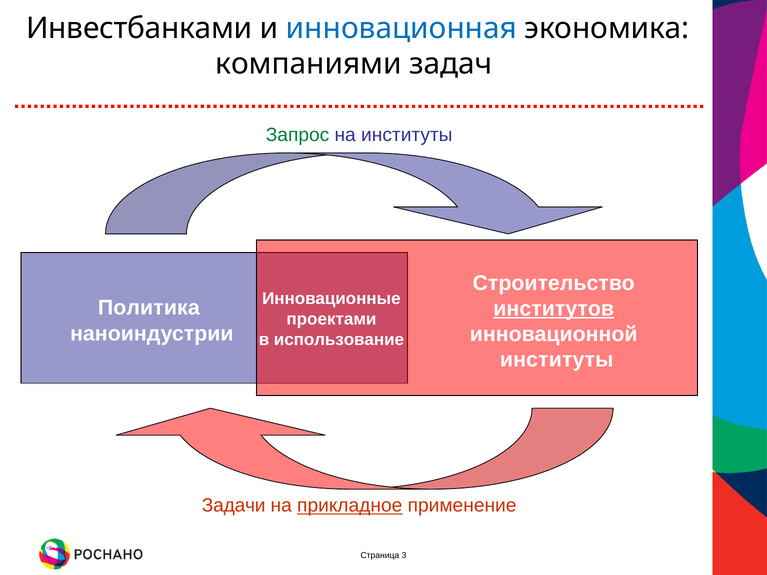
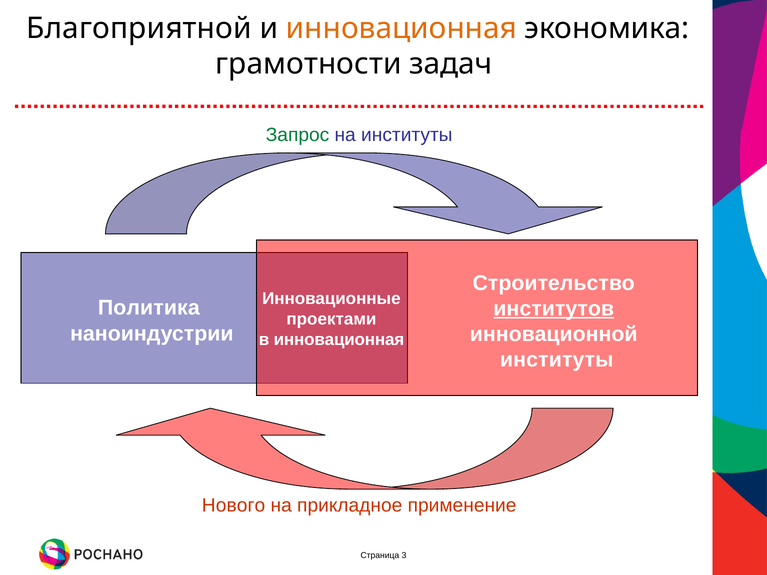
Инвестбанками: Инвестбанками -> Благоприятной
инновационная at (401, 28) colour: blue -> orange
компаниями: компаниями -> грамотности
в использование: использование -> инновационная
Задачи: Задачи -> Нового
прикладное underline: present -> none
